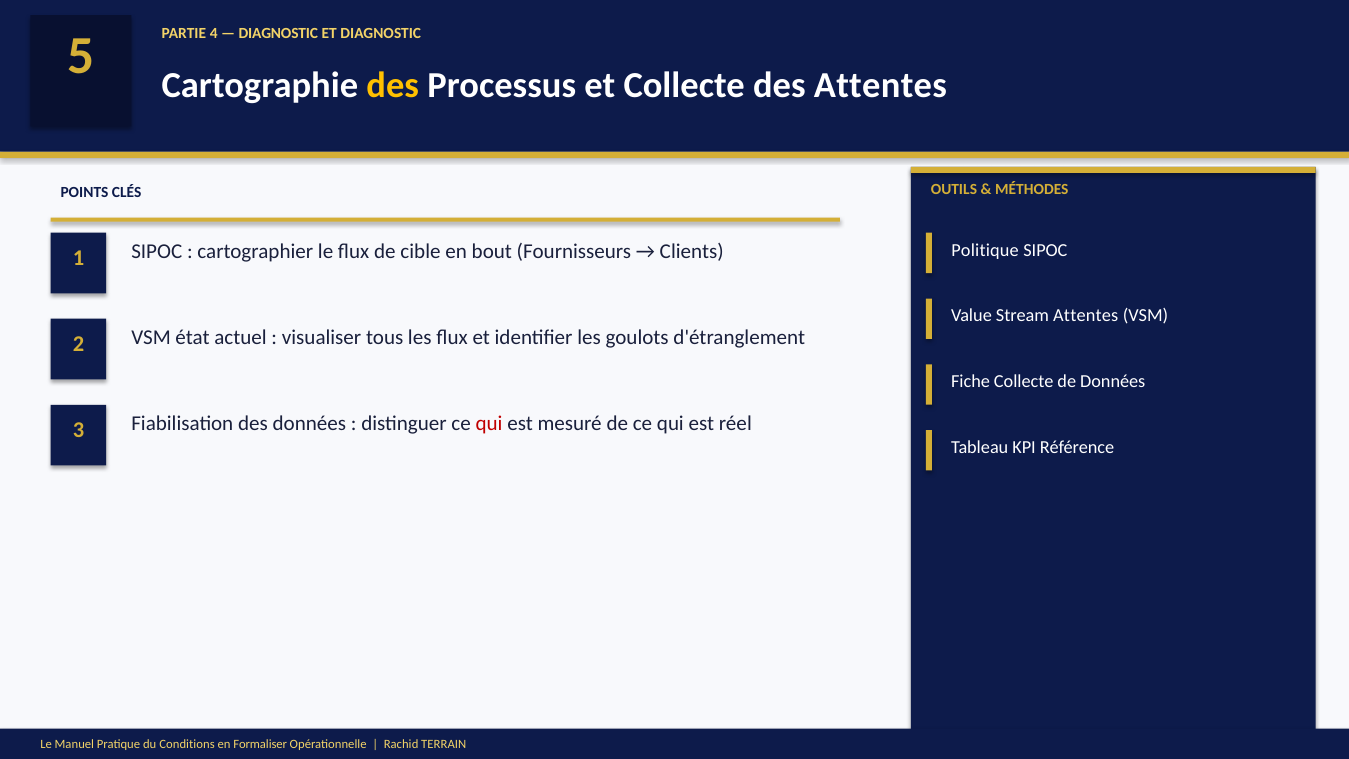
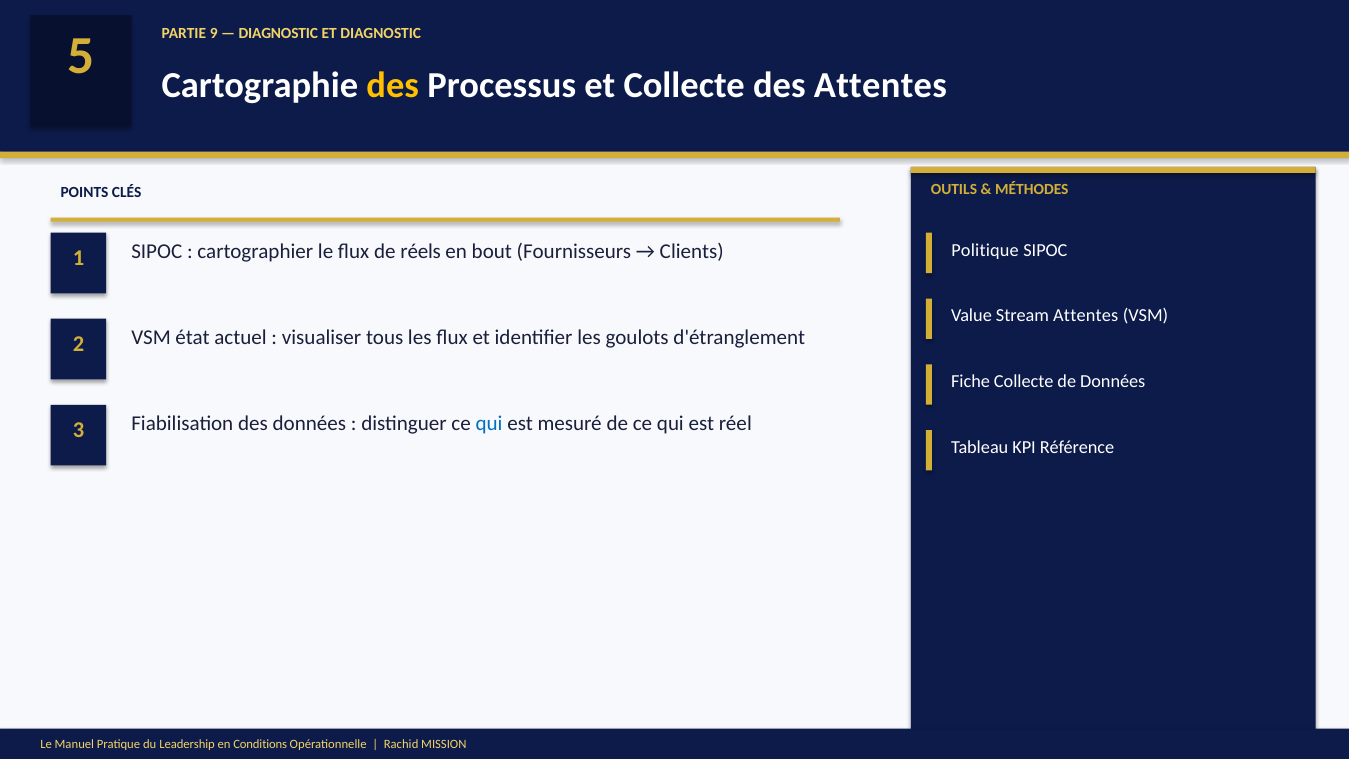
4: 4 -> 9
cible: cible -> réels
qui at (489, 424) colour: red -> blue
Conditions: Conditions -> Leadership
Formaliser: Formaliser -> Conditions
TERRAIN: TERRAIN -> MISSION
